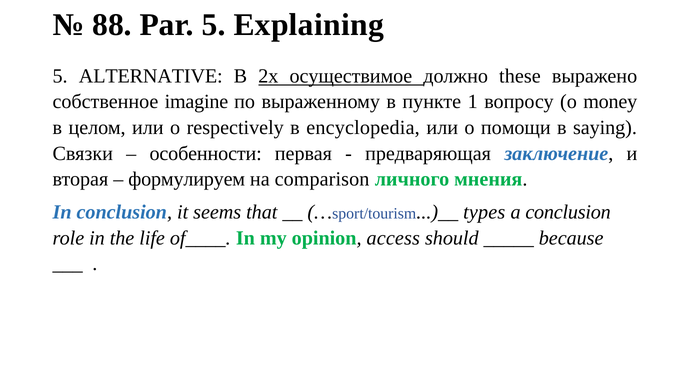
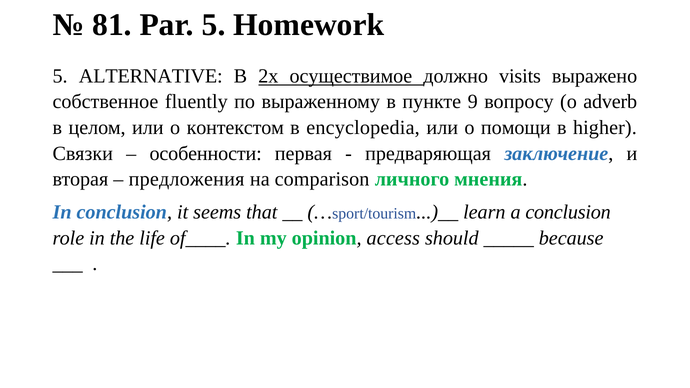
88: 88 -> 81
Explaining: Explaining -> Homework
these: these -> visits
imagine: imagine -> fluently
1: 1 -> 9
money: money -> adverb
respectively: respectively -> контекстом
saying: saying -> higher
формулируем: формулируем -> предложения
types: types -> learn
